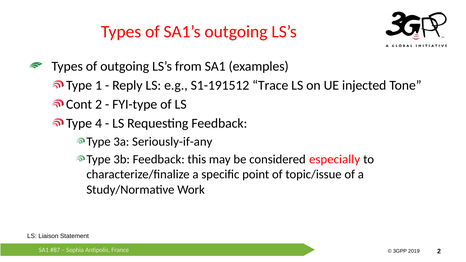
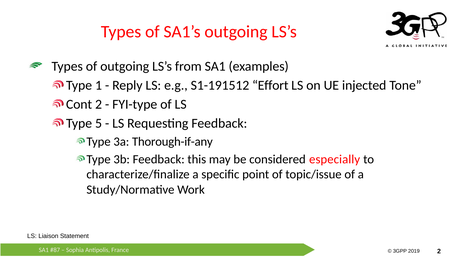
Trace: Trace -> Effort
4: 4 -> 5
Seriously-if-any: Seriously-if-any -> Thorough-if-any
